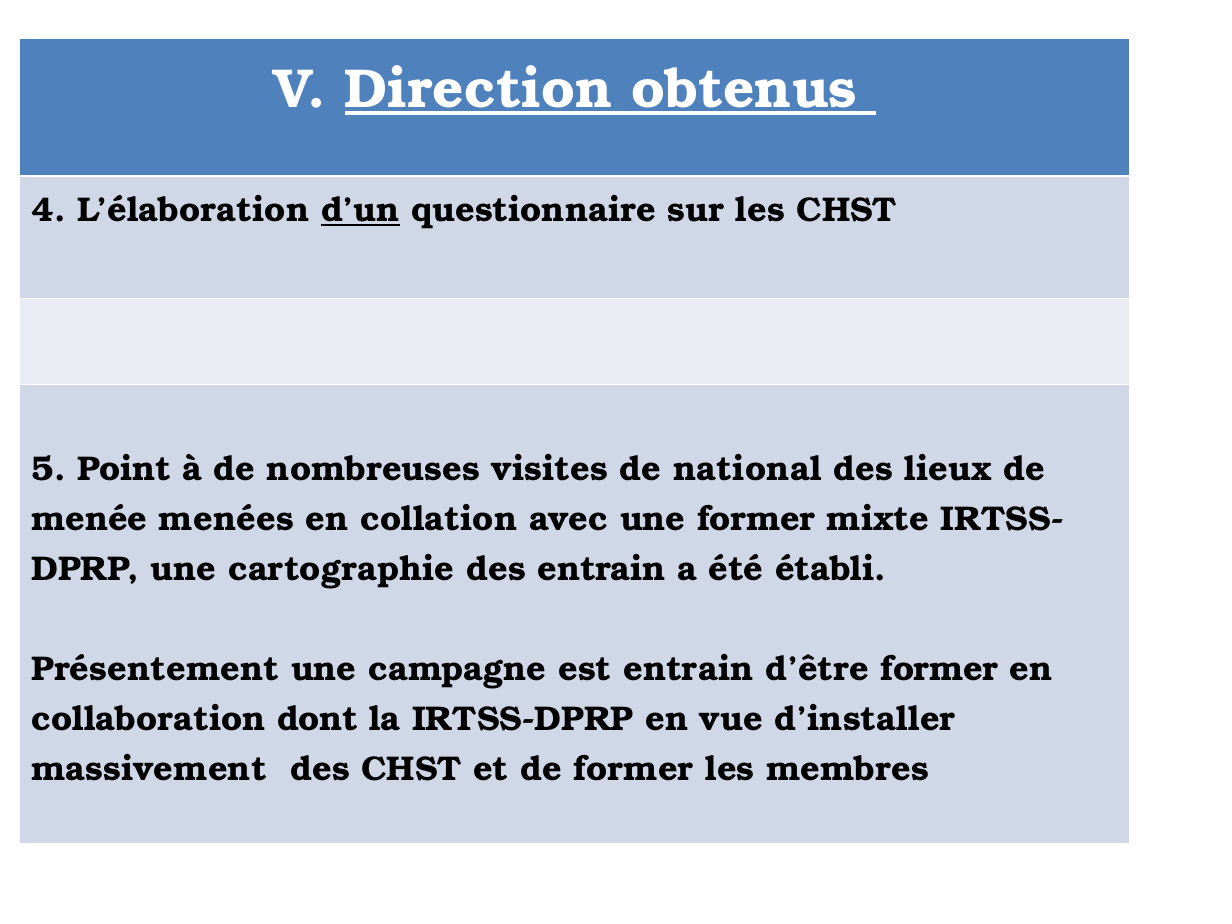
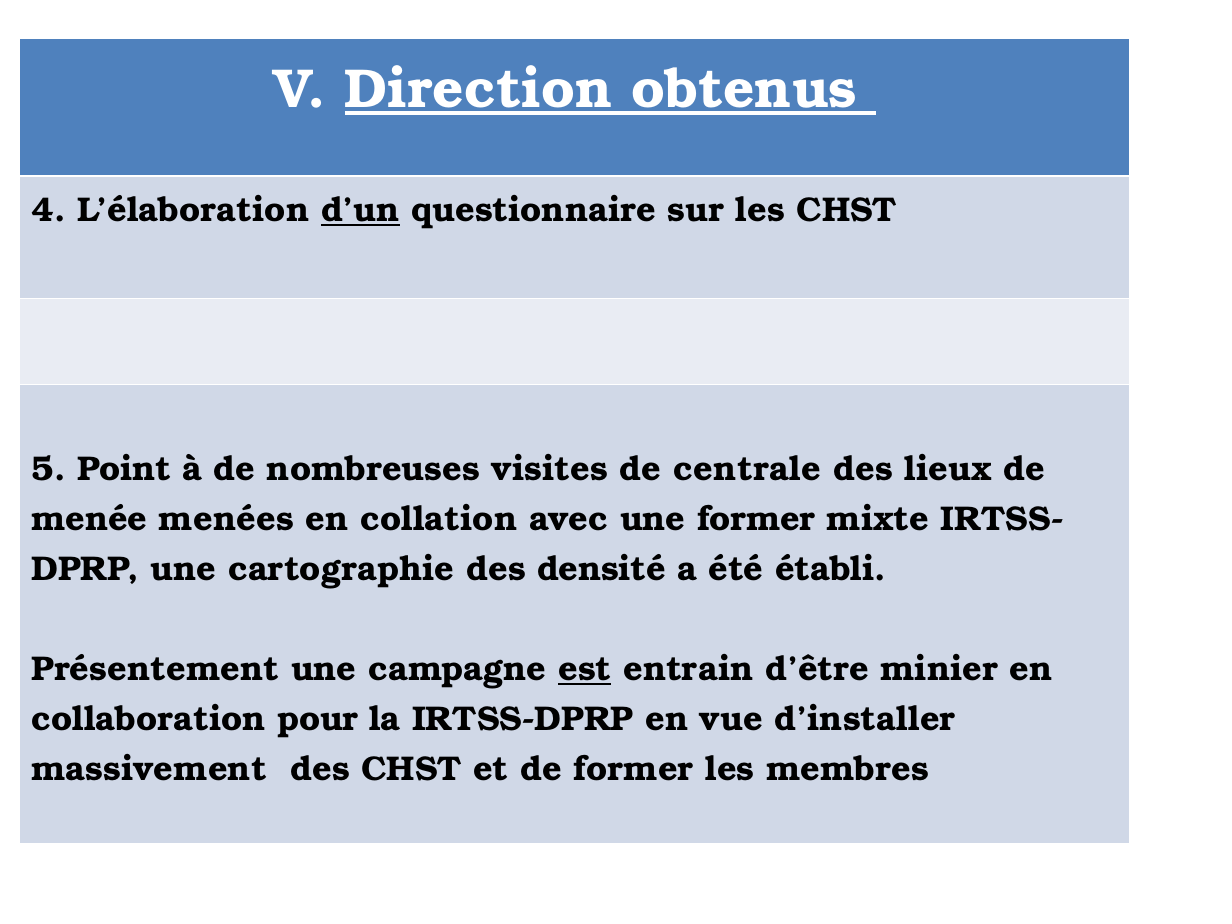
national: national -> centrale
des entrain: entrain -> densité
est underline: none -> present
d’être former: former -> minier
dont: dont -> pour
